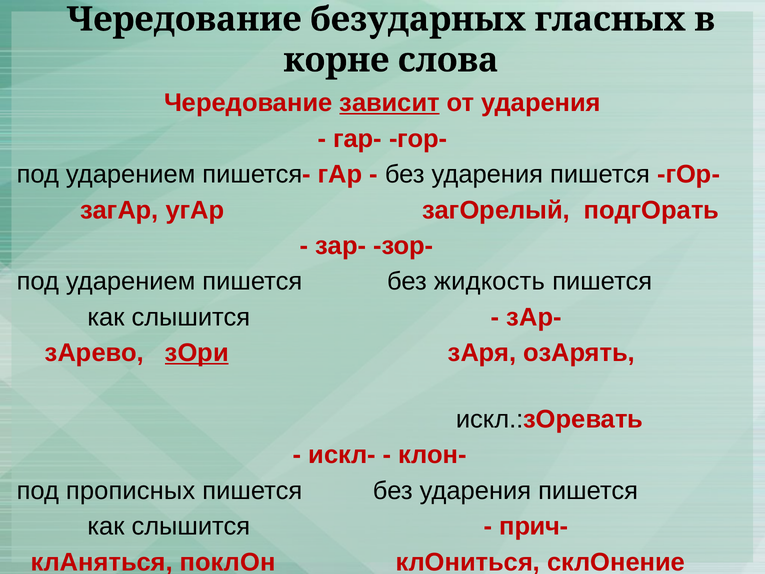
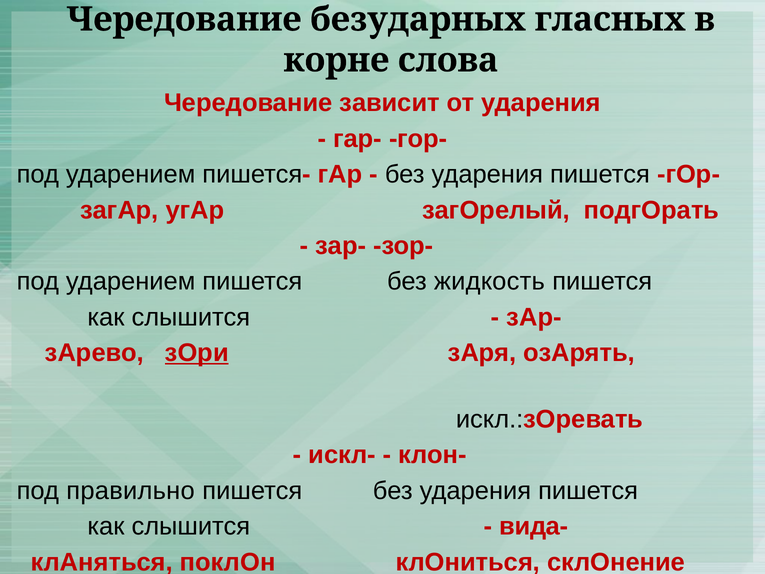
зависит underline: present -> none
прописных: прописных -> правильно
прич-: прич- -> вида-
